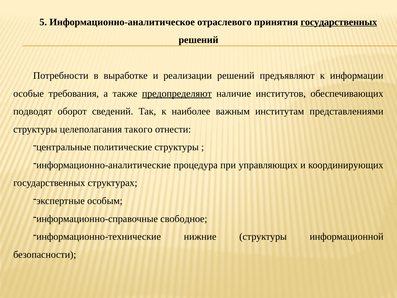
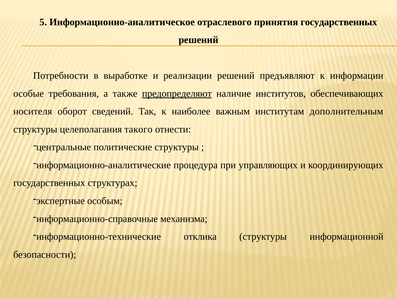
государственных at (339, 22) underline: present -> none
подводят: подводят -> носителя
представлениями: представлениями -> дополнительным
свободное: свободное -> механизма
нижние: нижние -> отклика
